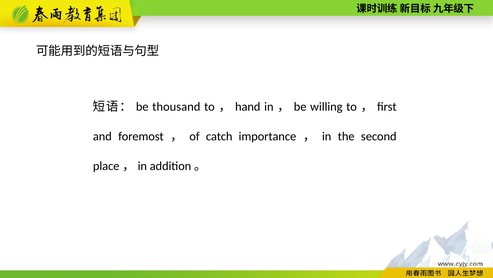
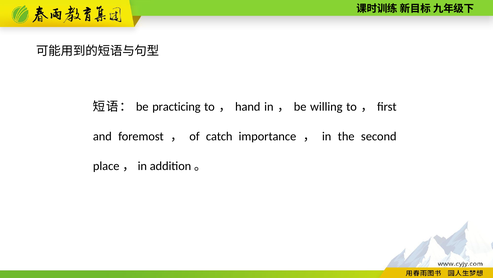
thousand: thousand -> practicing
